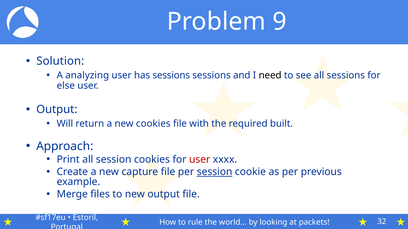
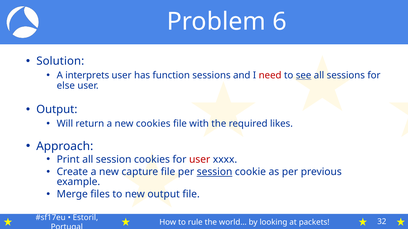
9: 9 -> 6
analyzing: analyzing -> interprets
has sessions: sessions -> function
need colour: black -> red
see underline: none -> present
built: built -> likes
